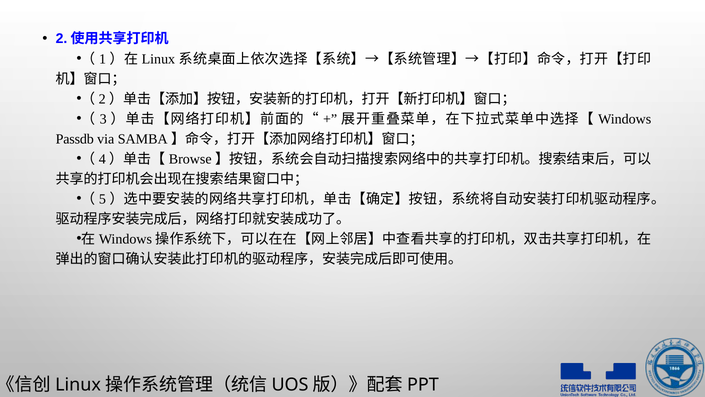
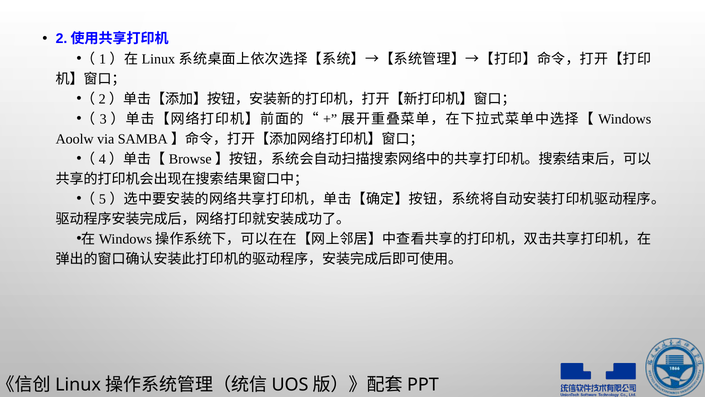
Passdb: Passdb -> Aoolw
